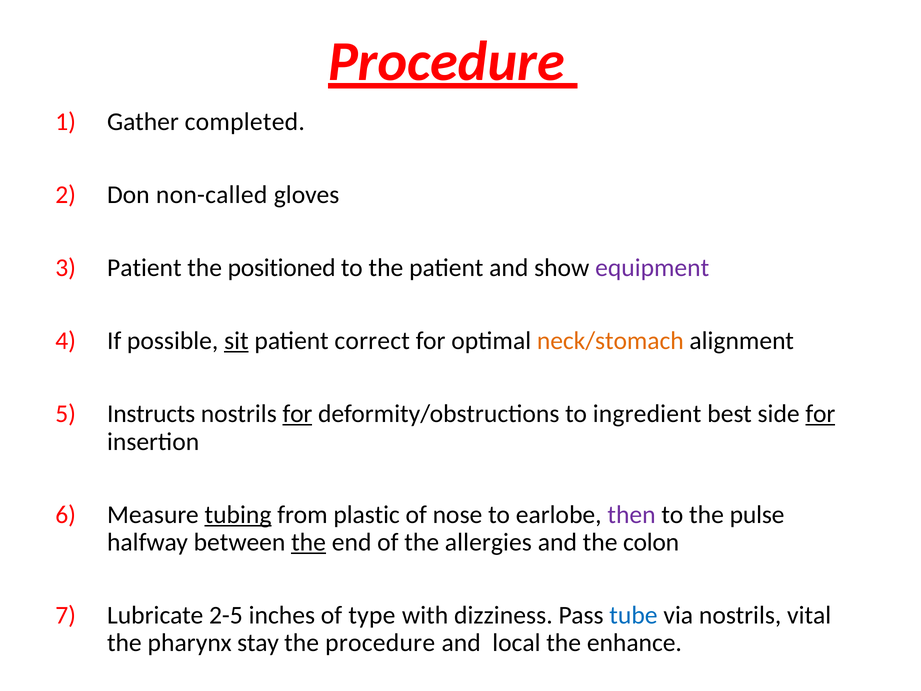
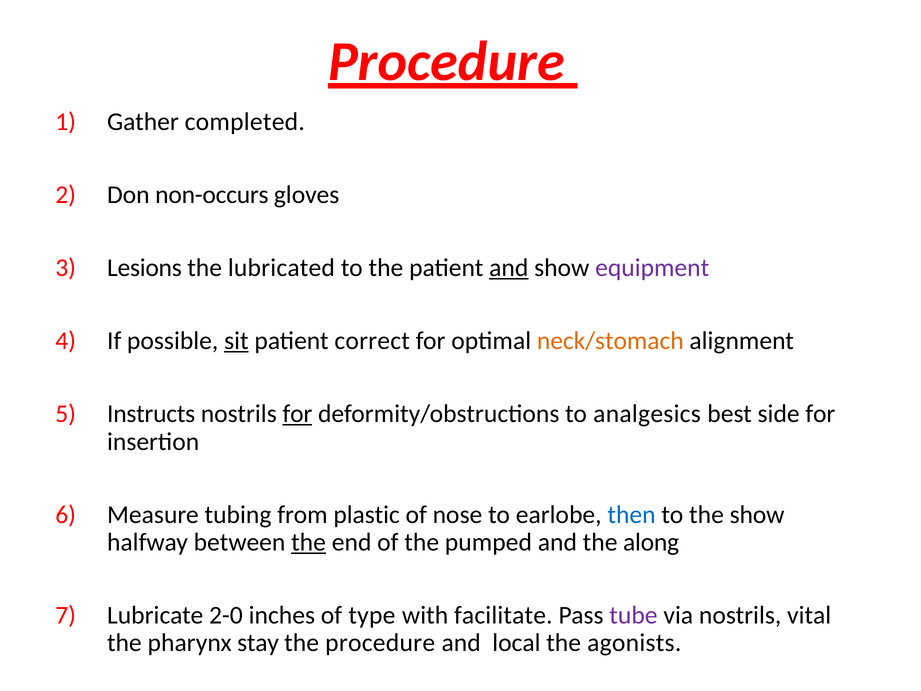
non-called: non-called -> non-occurs
Patient at (144, 268): Patient -> Lesions
positioned: positioned -> lubricated
and at (509, 268) underline: none -> present
ingredient: ingredient -> analgesics
for at (820, 414) underline: present -> none
tubing underline: present -> none
then colour: purple -> blue
the pulse: pulse -> show
allergies: allergies -> pumped
colon: colon -> along
2-5: 2-5 -> 2-0
dizziness: dizziness -> facilitate
tube colour: blue -> purple
enhance: enhance -> agonists
